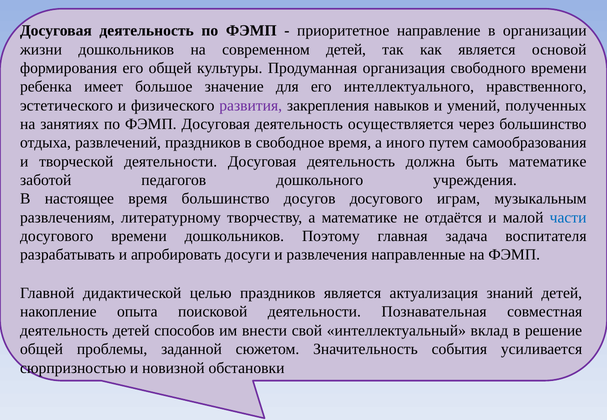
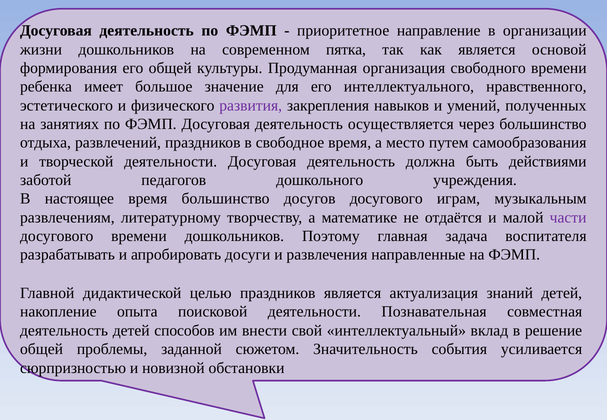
современном детей: детей -> пятка
иного: иного -> место
быть математике: математике -> действиями
части colour: blue -> purple
